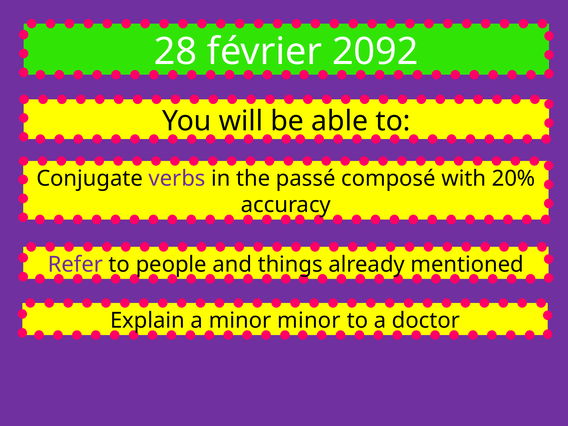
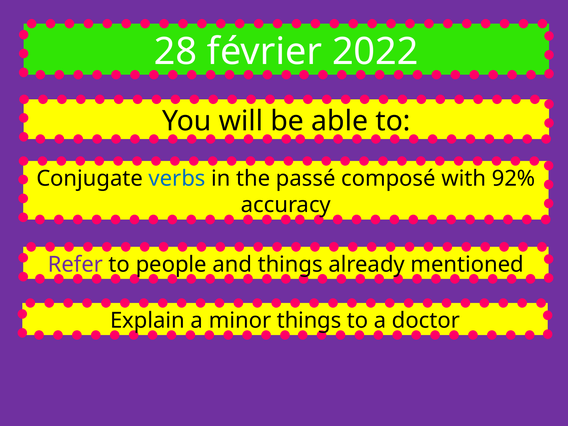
2092: 2092 -> 2022
verbs colour: purple -> blue
20%: 20% -> 92%
minor minor: minor -> things
